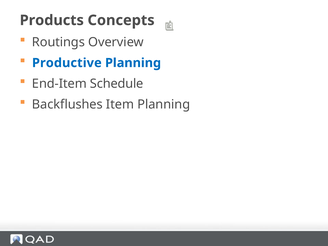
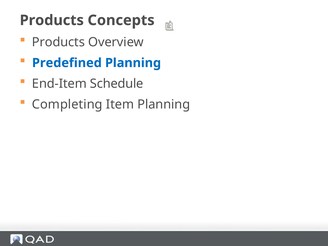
Routings at (58, 42): Routings -> Products
Productive: Productive -> Predefined
Backflushes: Backflushes -> Completing
